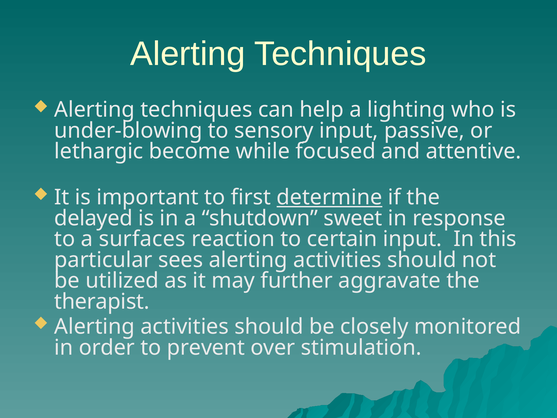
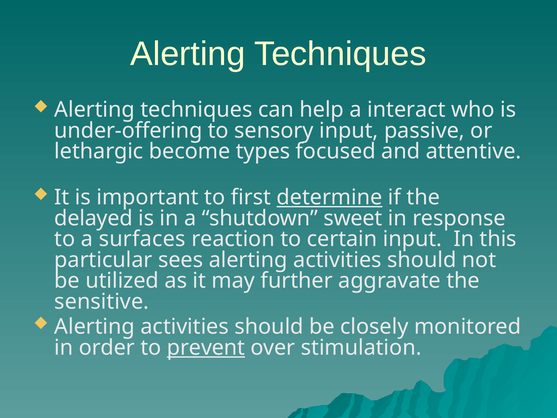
lighting: lighting -> interact
under-blowing: under-blowing -> under-offering
while: while -> types
therapist: therapist -> sensitive
prevent underline: none -> present
